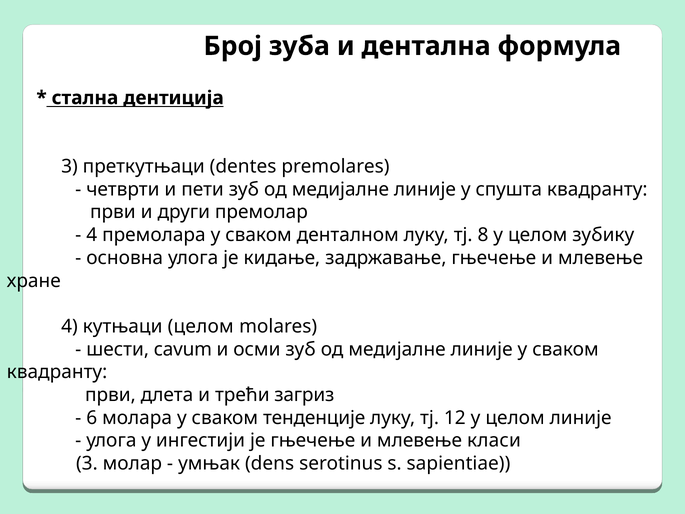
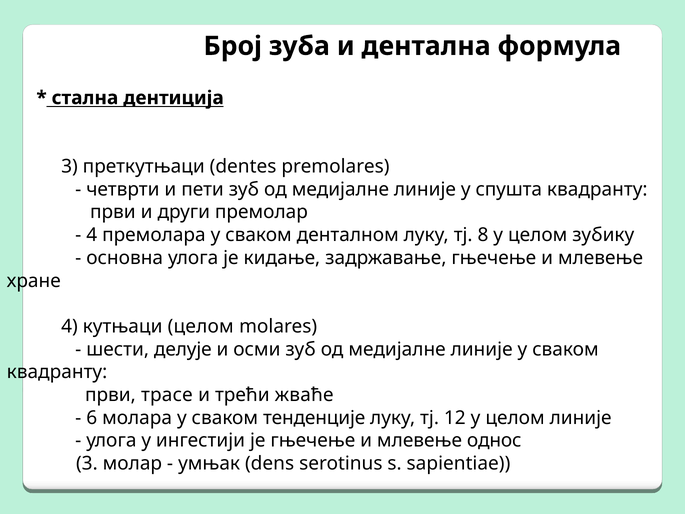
cavum: cavum -> делује
длета: длета -> трасе
загриз: загриз -> жваће
класи: класи -> однос
